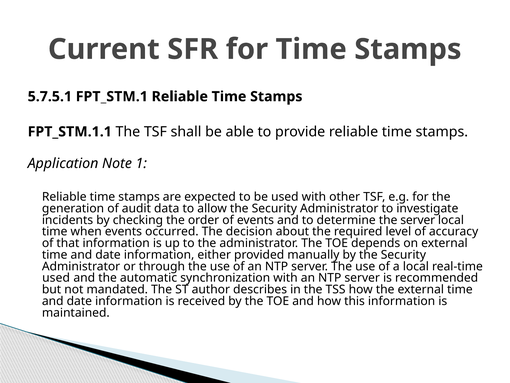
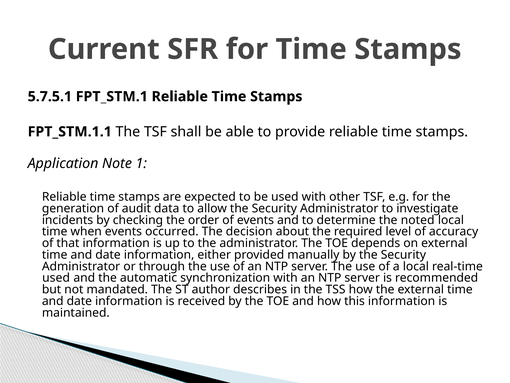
the server: server -> noted
